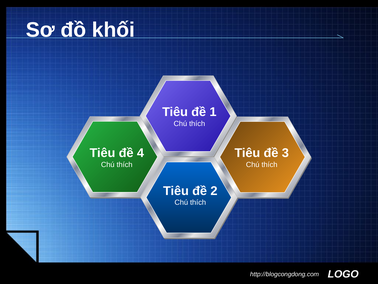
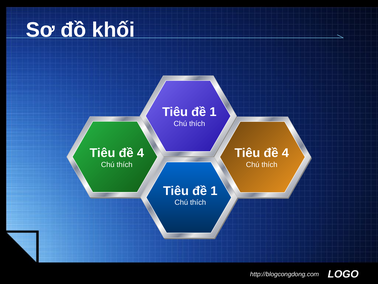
3 at (285, 153): 3 -> 4
2 at (214, 191): 2 -> 1
